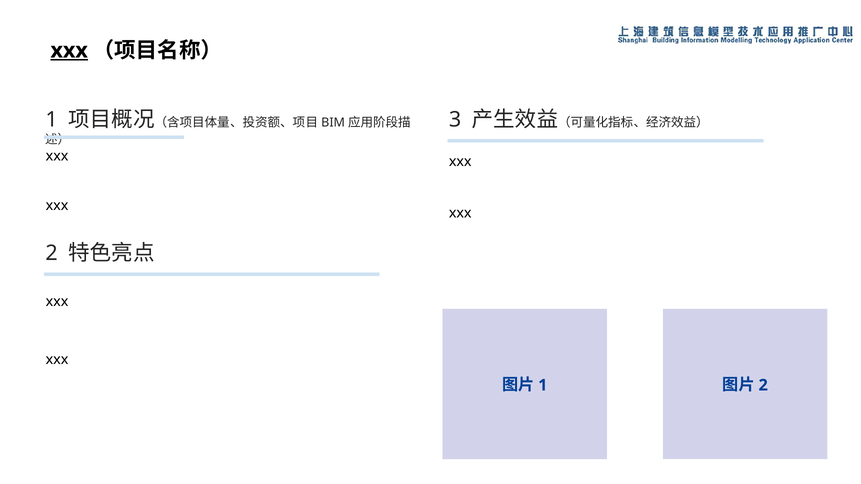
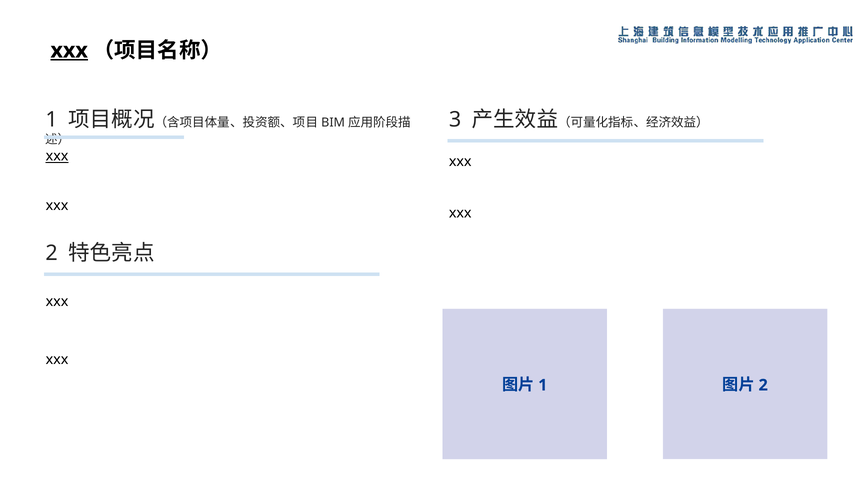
xxx at (57, 156) underline: none -> present
